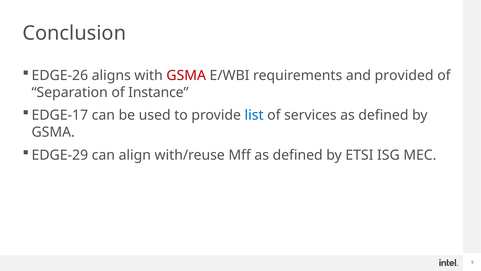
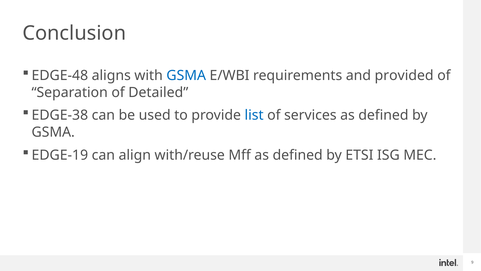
EDGE-26: EDGE-26 -> EDGE-48
GSMA at (186, 75) colour: red -> blue
Instance: Instance -> Detailed
EDGE-17: EDGE-17 -> EDGE-38
EDGE-29: EDGE-29 -> EDGE-19
